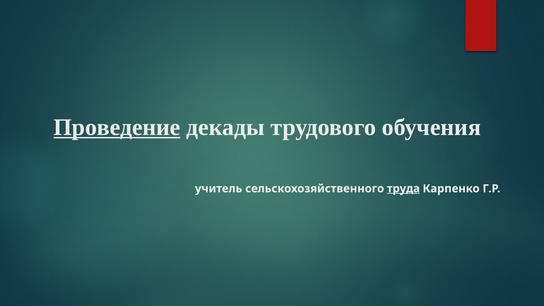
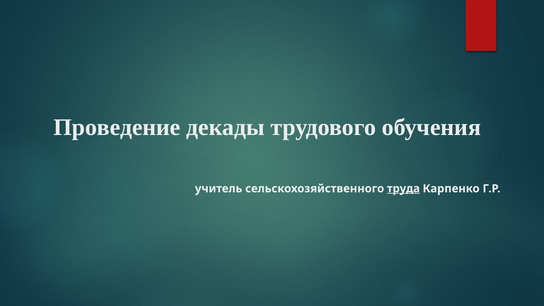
Проведение underline: present -> none
